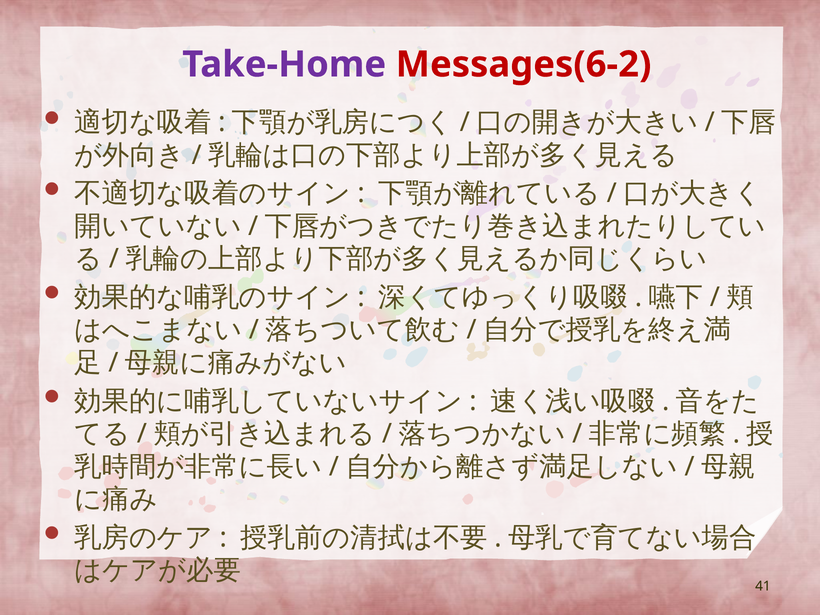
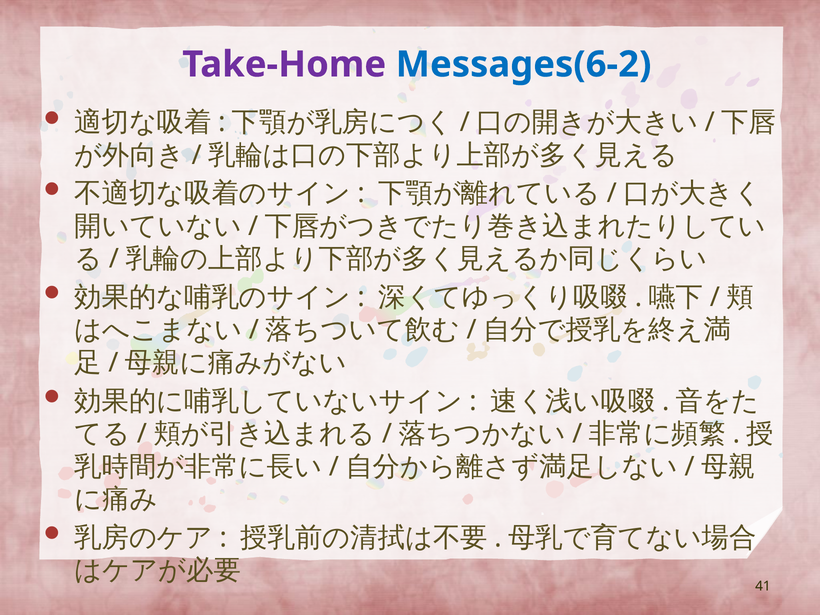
Messages(6-2 colour: red -> blue
